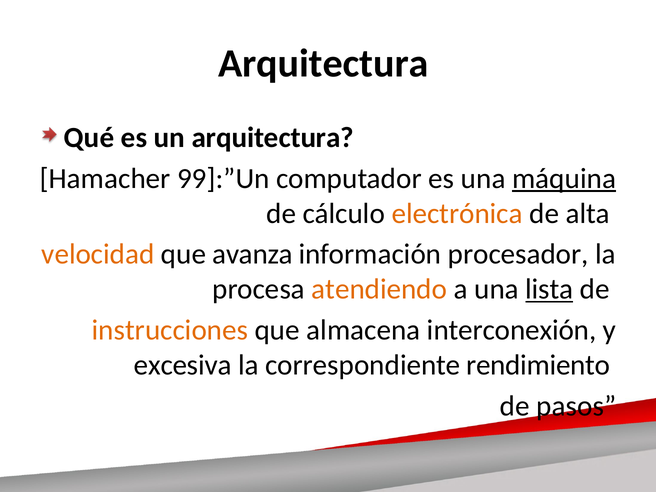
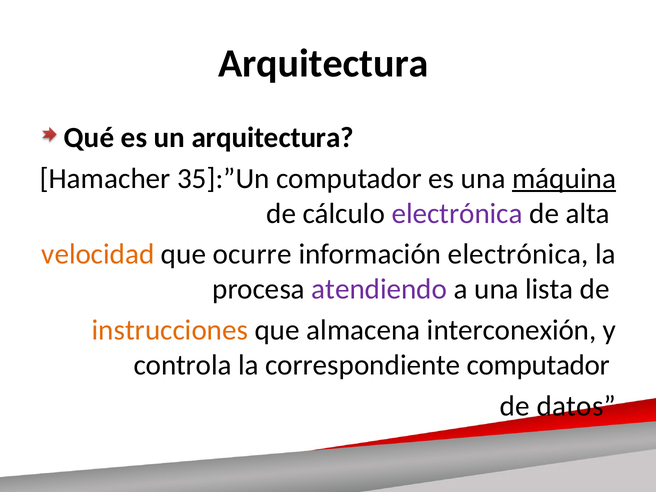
99]:”Un: 99]:”Un -> 35]:”Un
electrónica at (457, 213) colour: orange -> purple
avanza: avanza -> ocurre
información procesador: procesador -> electrónica
atendiendo colour: orange -> purple
lista underline: present -> none
excesiva: excesiva -> controla
correspondiente rendimiento: rendimiento -> computador
pasos: pasos -> datos
